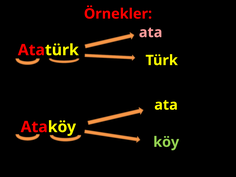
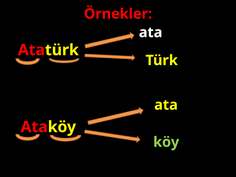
ata at (151, 32) colour: pink -> white
